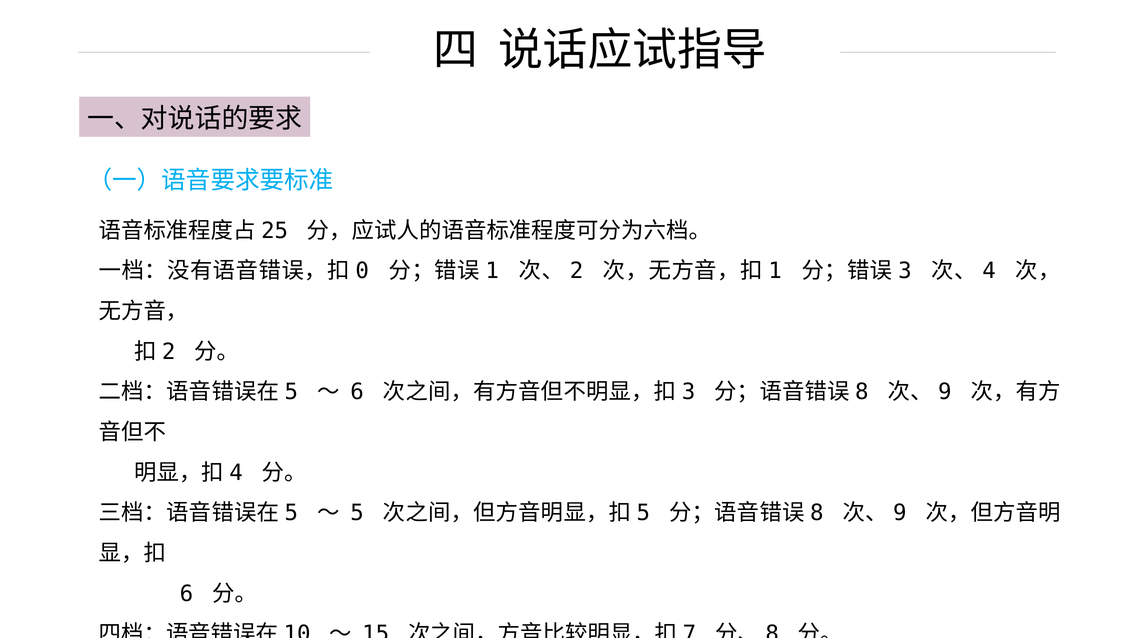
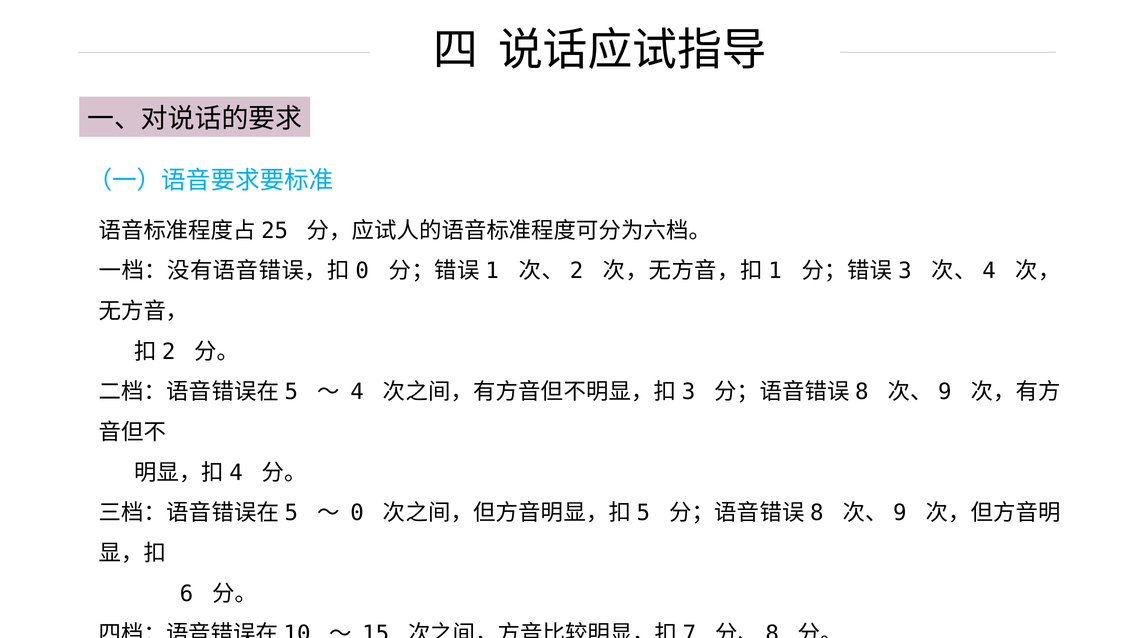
6 at (357, 392): 6 -> 4
5 at (357, 513): 5 -> 0
